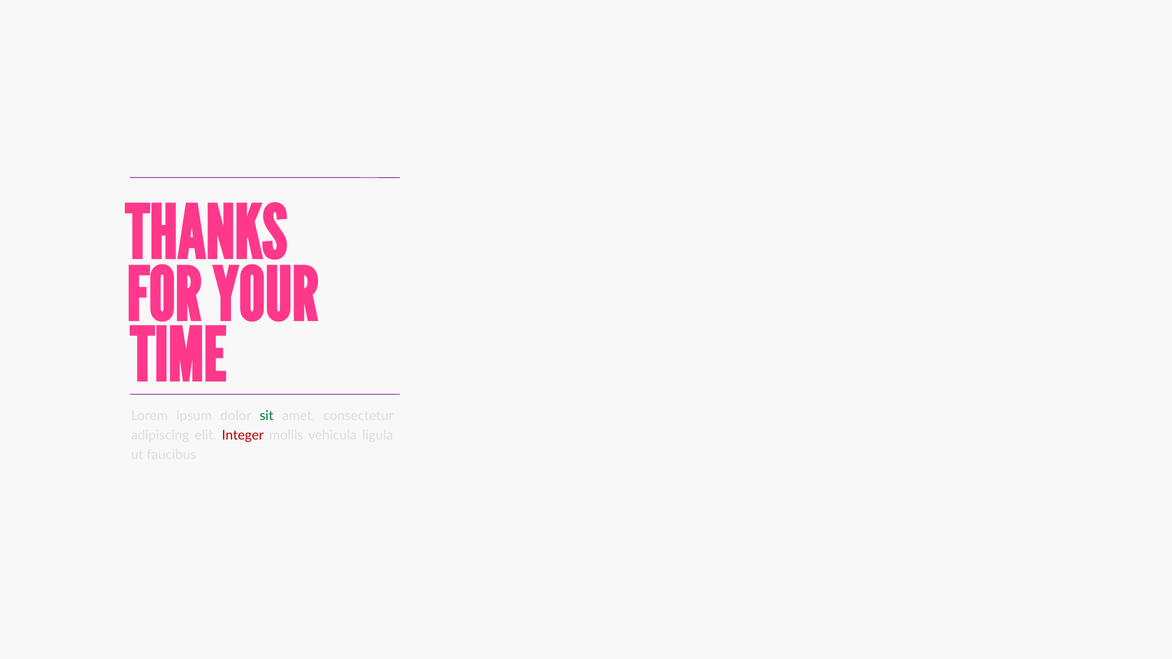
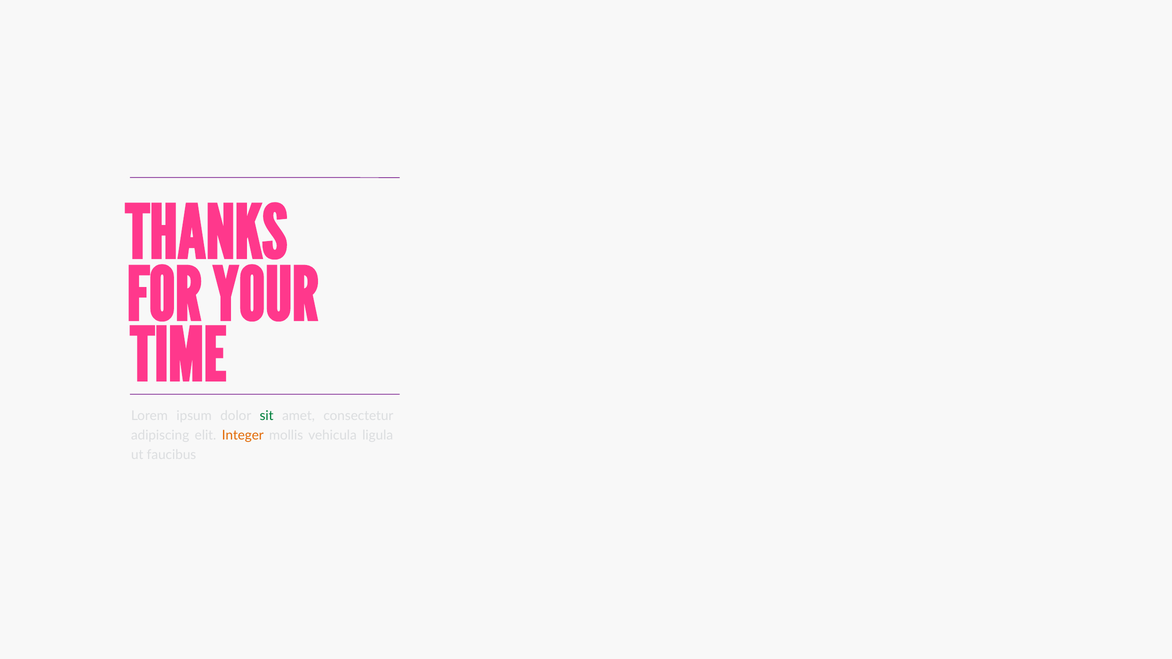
Integer colour: red -> orange
